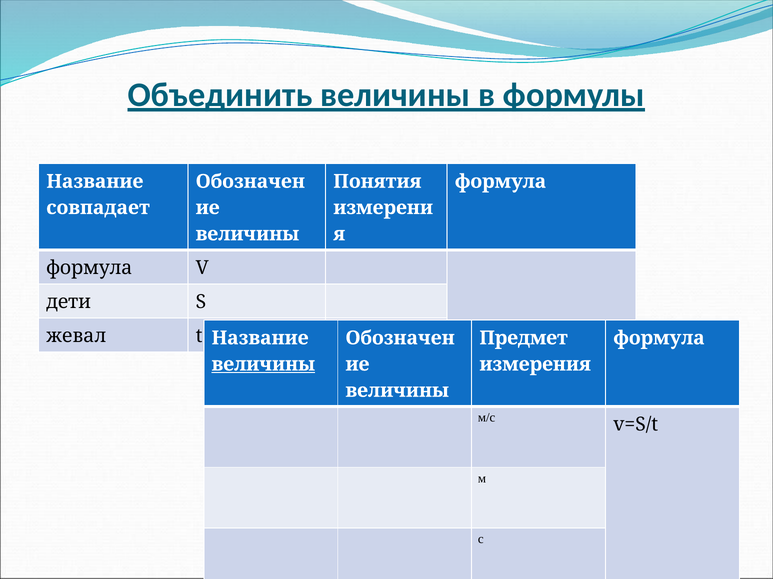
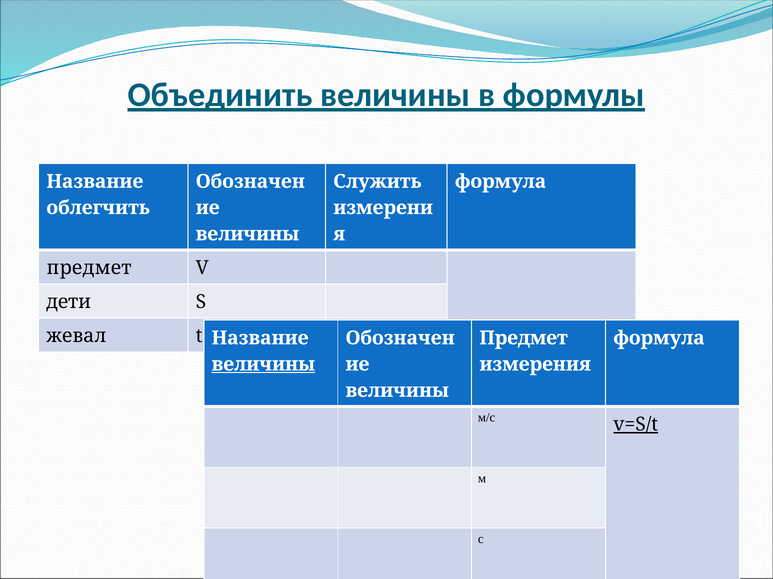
Понятия: Понятия -> Служить
совпадает: совпадает -> облегчить
формула at (89, 268): формула -> предмет
v=S/t underline: none -> present
